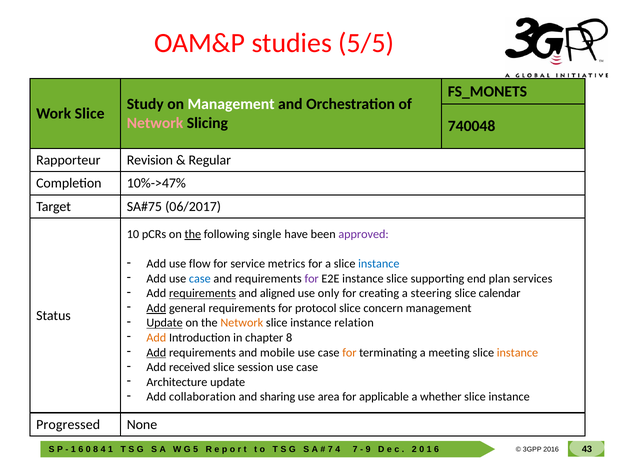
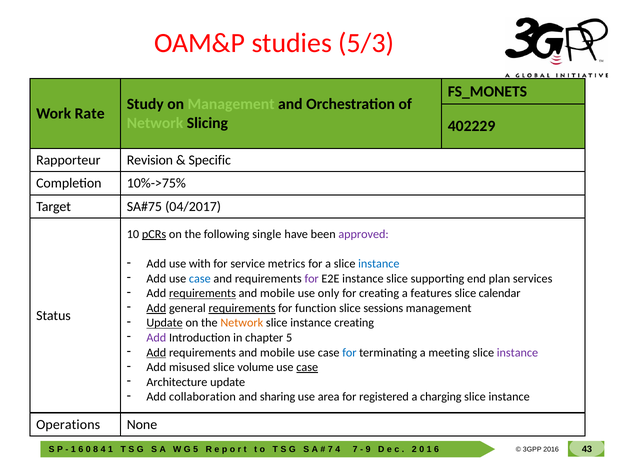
5/5: 5/5 -> 5/3
Management at (231, 104) colour: white -> light green
Work Slice: Slice -> Rate
Network at (155, 123) colour: pink -> light green
740048: 740048 -> 402229
Regular: Regular -> Specific
10%->47%: 10%->47% -> 10%->75%
06/2017: 06/2017 -> 04/2017
pCRs underline: none -> present
the at (193, 234) underline: present -> none
flow: flow -> with
aligned at (278, 294): aligned -> mobile
steering: steering -> features
requirements at (242, 309) underline: none -> present
protocol: protocol -> function
concern: concern -> sessions
instance relation: relation -> creating
Add at (156, 338) colour: orange -> purple
chapter 8: 8 -> 5
for at (349, 353) colour: orange -> blue
instance at (517, 353) colour: orange -> purple
received: received -> misused
session: session -> volume
case at (307, 368) underline: none -> present
applicable: applicable -> registered
whether: whether -> charging
Progressed: Progressed -> Operations
